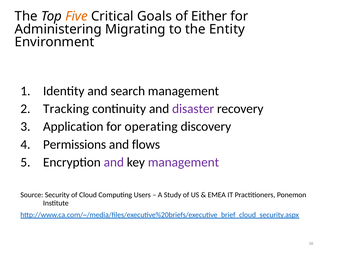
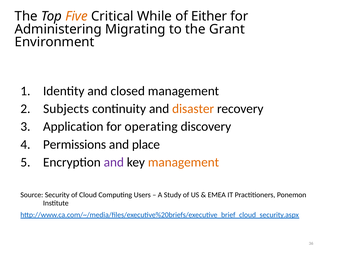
Goals: Goals -> While
Entity: Entity -> Grant
search: search -> closed
Tracking: Tracking -> Subjects
disaster colour: purple -> orange
flows: flows -> place
management at (183, 162) colour: purple -> orange
